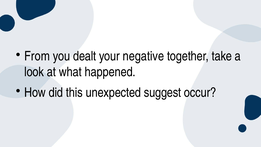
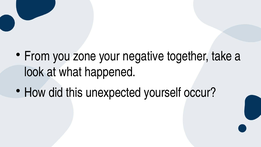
dealt: dealt -> zone
suggest: suggest -> yourself
